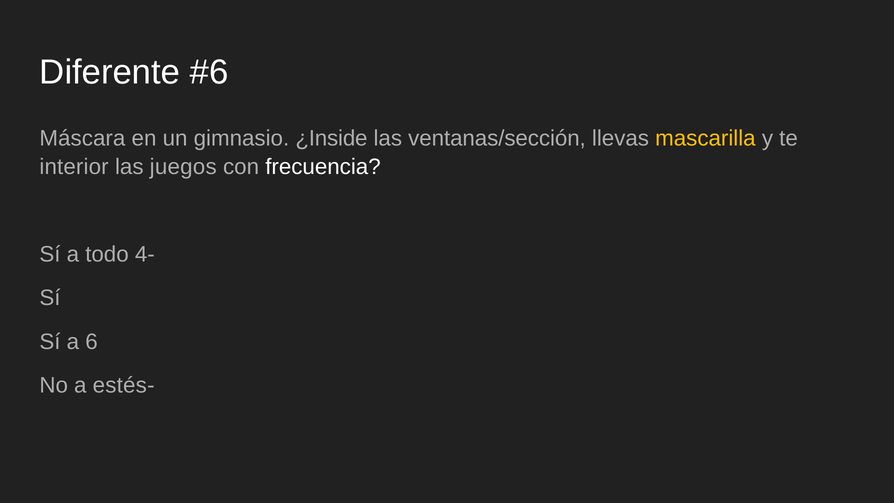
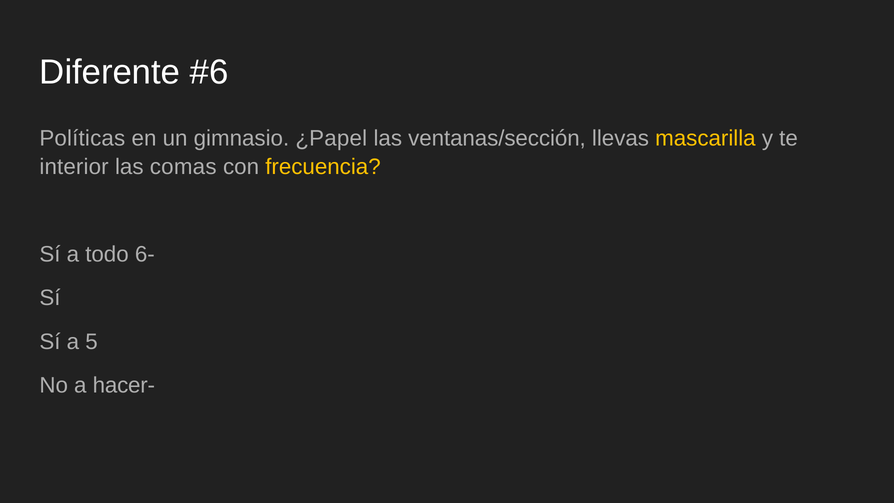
Máscara: Máscara -> Políticas
¿Inside: ¿Inside -> ¿Papel
juegos: juegos -> comas
frecuencia colour: white -> yellow
4-: 4- -> 6-
6: 6 -> 5
estés-: estés- -> hacer-
